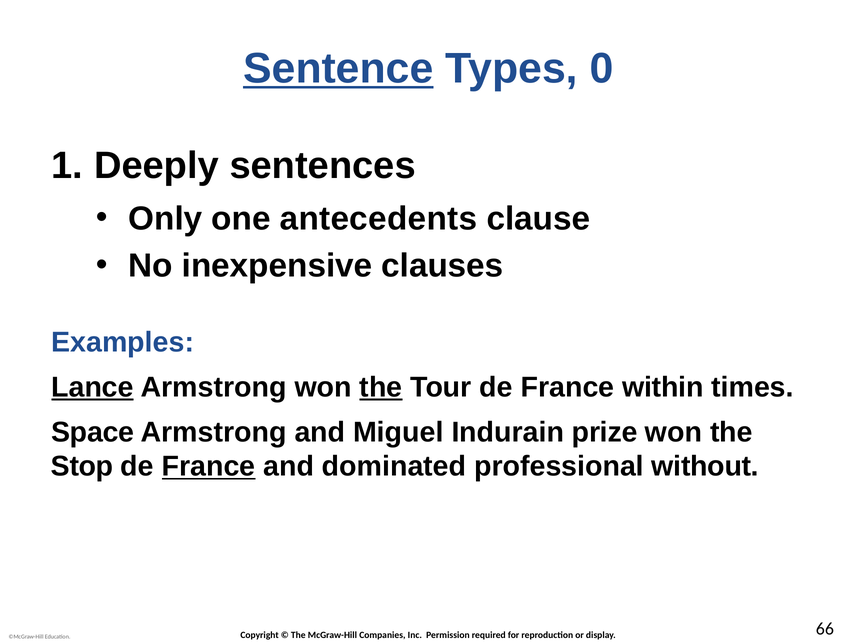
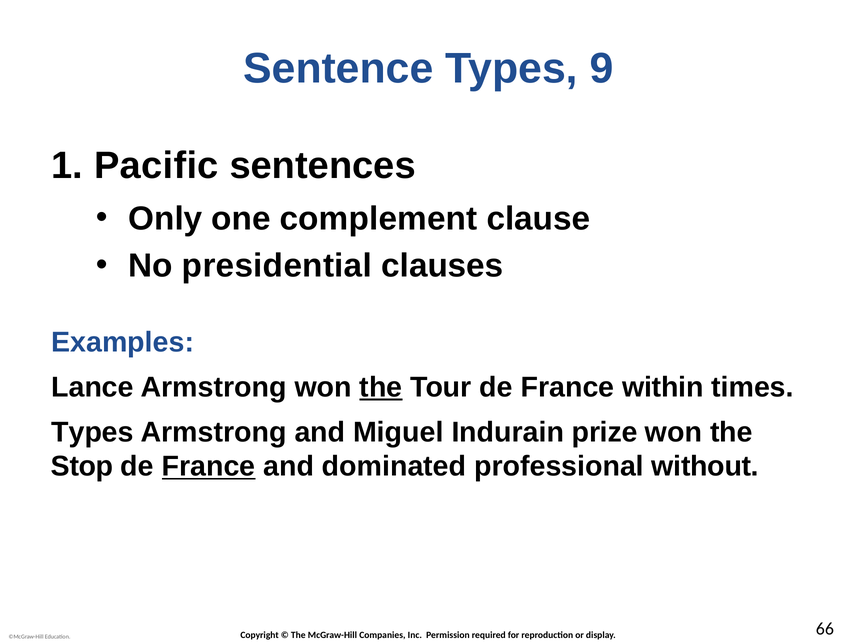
Sentence underline: present -> none
0: 0 -> 9
Deeply: Deeply -> Pacific
antecedents: antecedents -> complement
inexpensive: inexpensive -> presidential
Lance underline: present -> none
Space at (93, 432): Space -> Types
